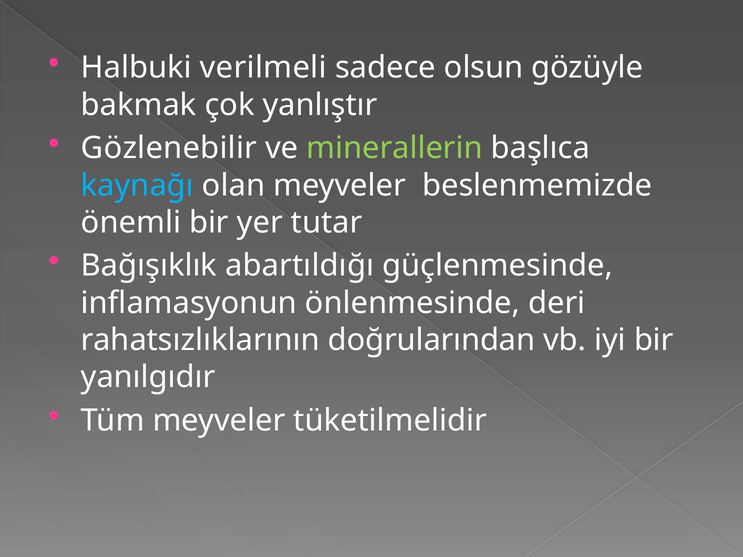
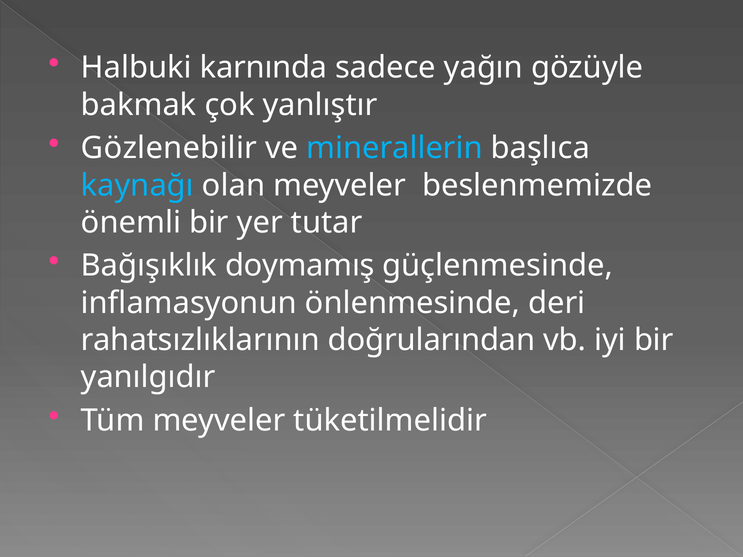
verilmeli: verilmeli -> karnında
olsun: olsun -> yağın
minerallerin colour: light green -> light blue
abartıldığı: abartıldığı -> doymamış
